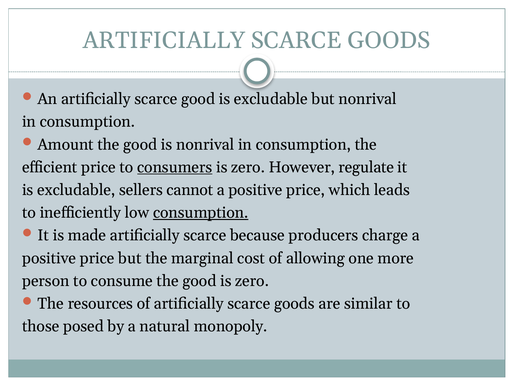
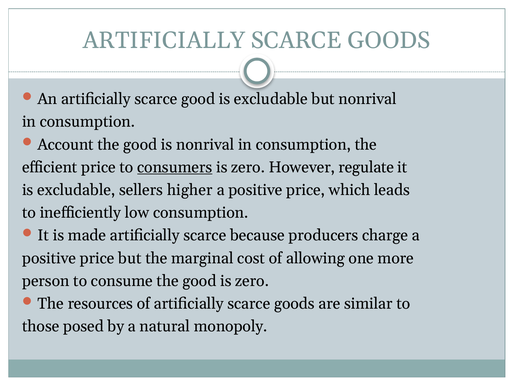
Amount: Amount -> Account
cannot: cannot -> higher
consumption at (201, 212) underline: present -> none
